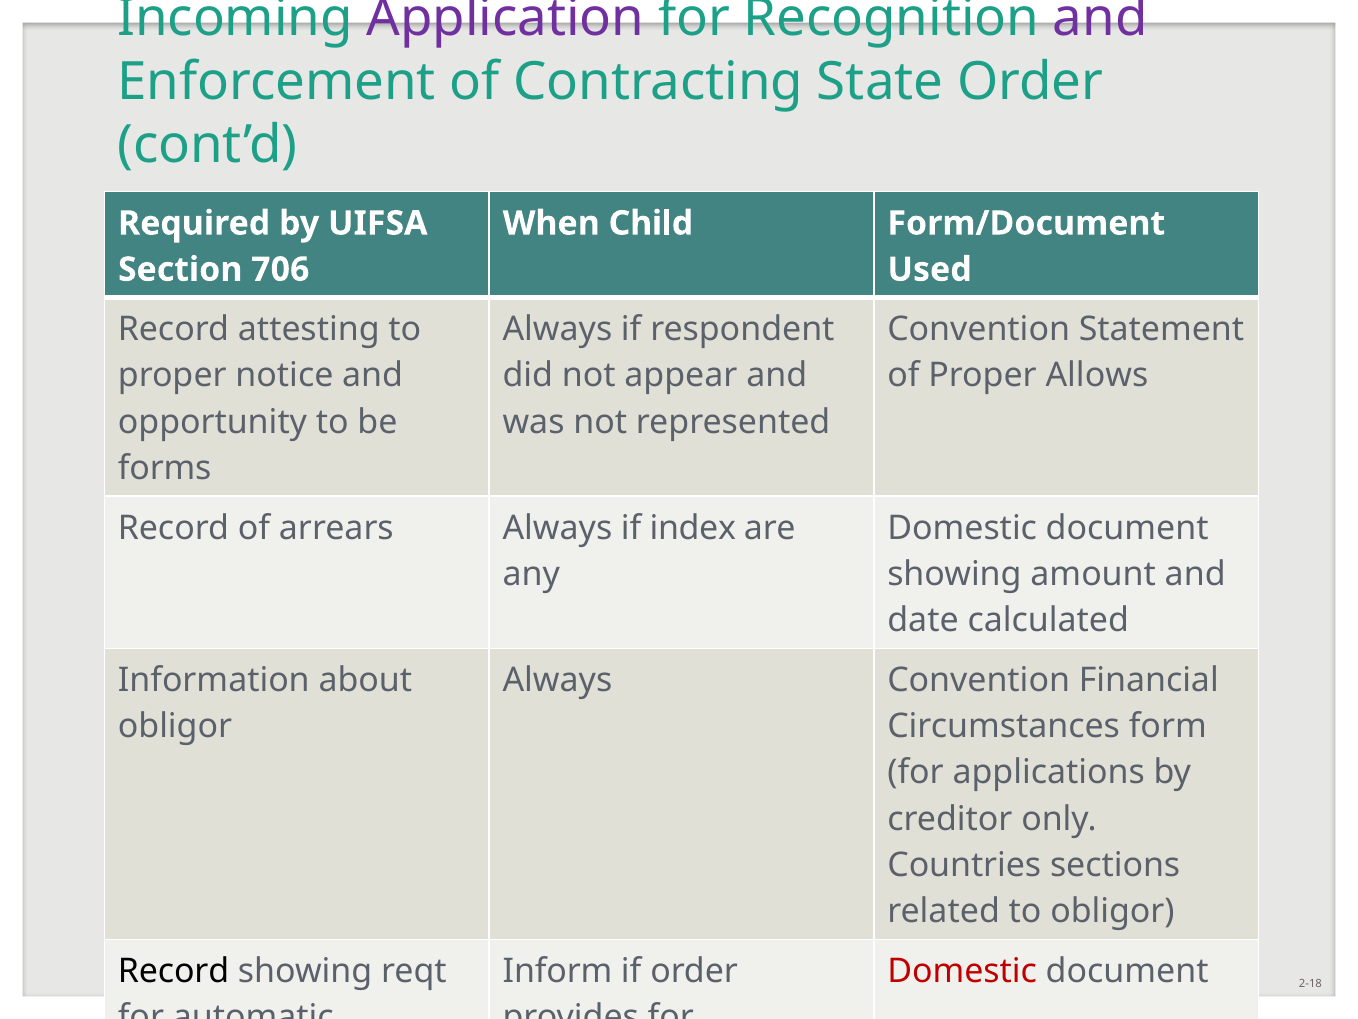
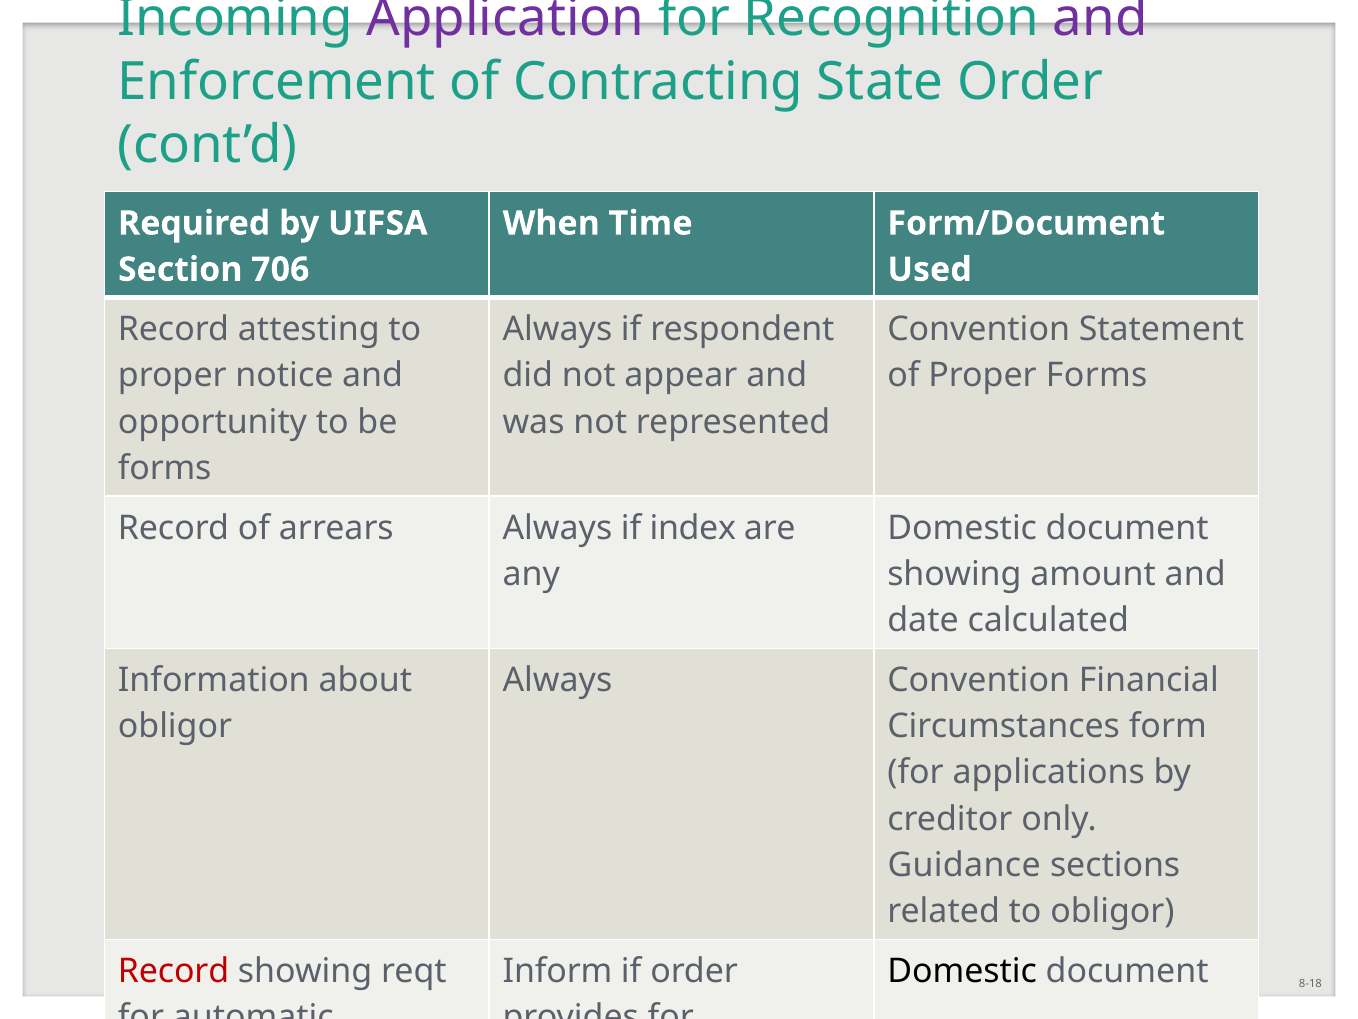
Child: Child -> Time
Proper Allows: Allows -> Forms
Countries: Countries -> Guidance
Record at (174, 971) colour: black -> red
Domestic at (962, 971) colour: red -> black
2-18: 2-18 -> 8-18
